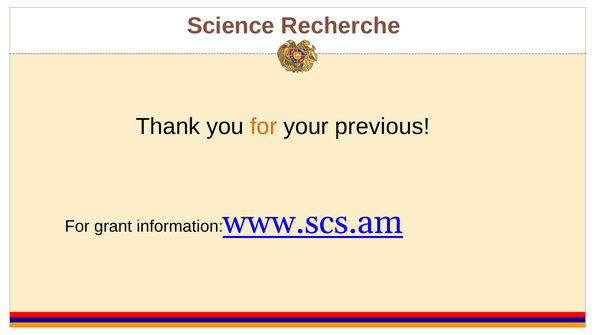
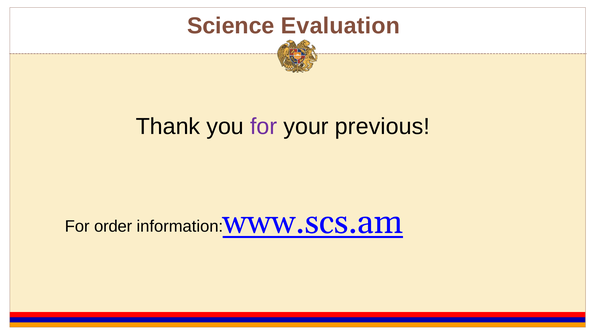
Recherche: Recherche -> Evaluation
for at (264, 127) colour: orange -> purple
grant: grant -> order
